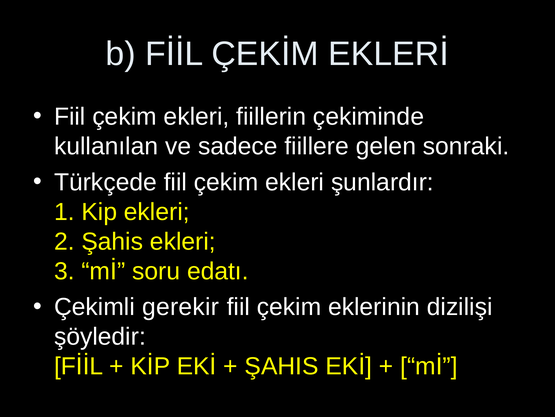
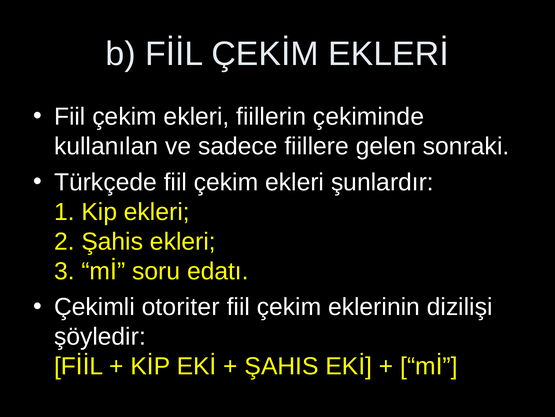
gerekir: gerekir -> otoriter
